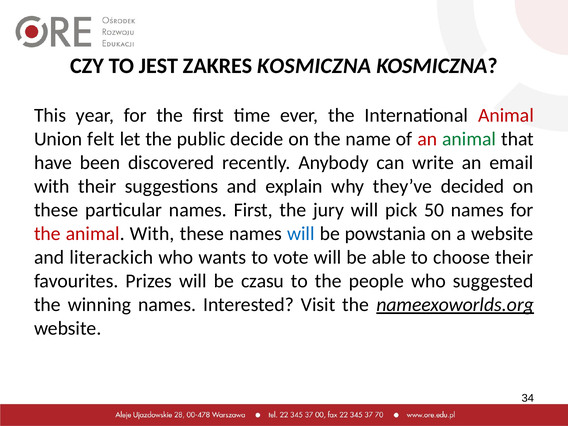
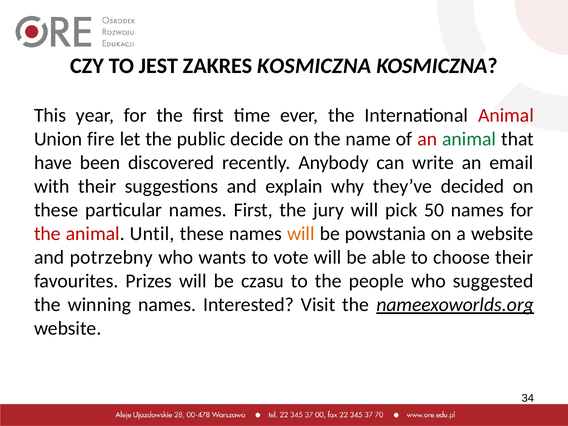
felt: felt -> fire
animal With: With -> Until
will at (301, 234) colour: blue -> orange
literackich: literackich -> potrzebny
